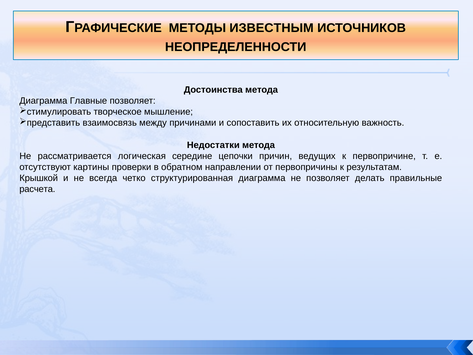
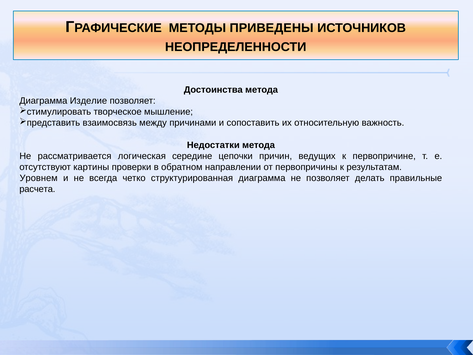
ИЗВЕСТНЫМ: ИЗВЕСТНЫМ -> ПРИВЕДЕНЫ
Главные: Главные -> Изделие
Крышкой: Крышкой -> Уровнем
